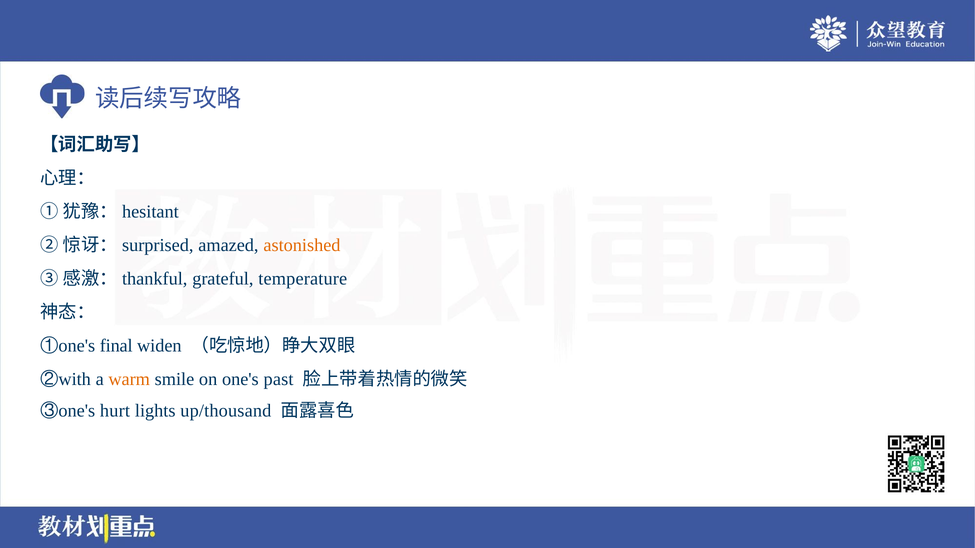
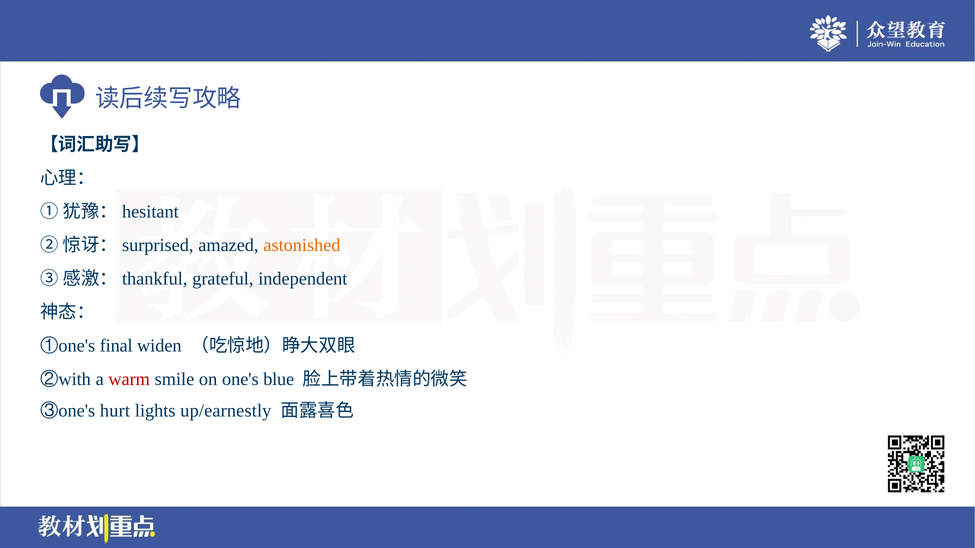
temperature: temperature -> independent
warm colour: orange -> red
past: past -> blue
up/thousand: up/thousand -> up/earnestly
